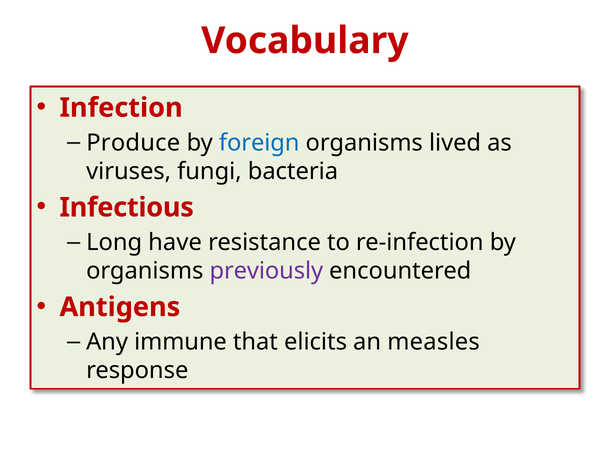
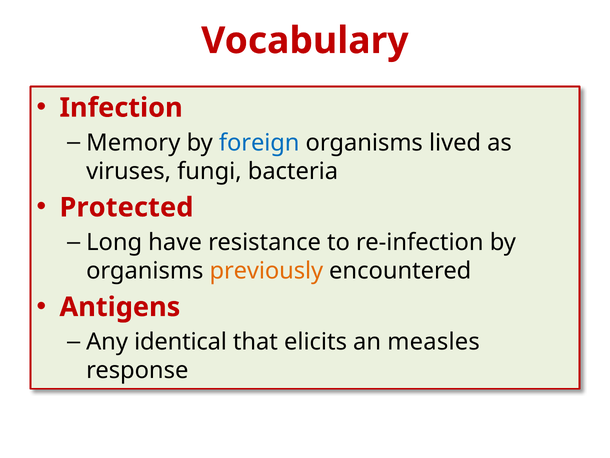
Produce: Produce -> Memory
Infectious: Infectious -> Protected
previously colour: purple -> orange
immune: immune -> identical
